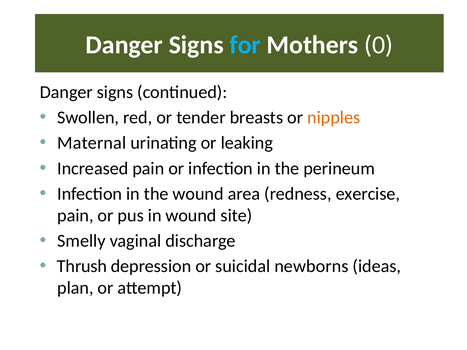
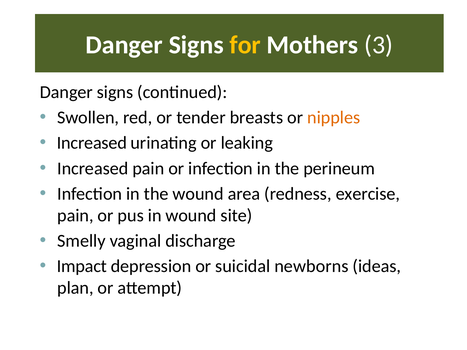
for colour: light blue -> yellow
0: 0 -> 3
Maternal at (92, 143): Maternal -> Increased
Thrush: Thrush -> Impact
